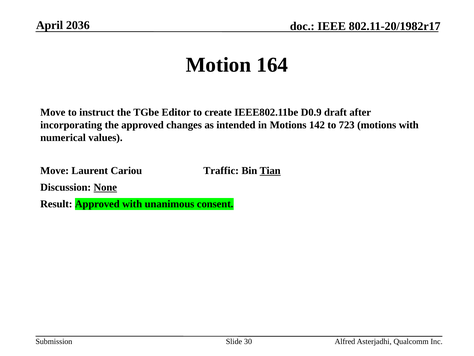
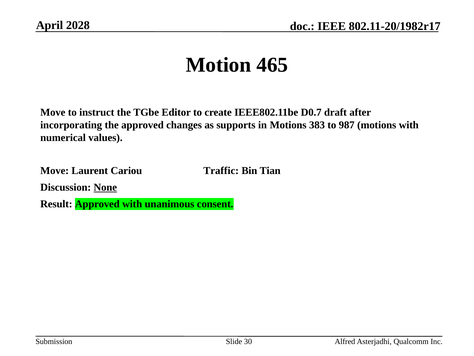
2036: 2036 -> 2028
164: 164 -> 465
D0.9: D0.9 -> D0.7
intended: intended -> supports
142: 142 -> 383
723: 723 -> 987
Tian underline: present -> none
